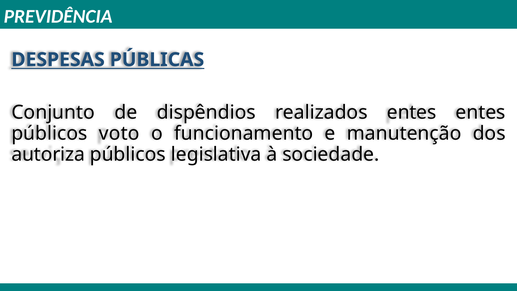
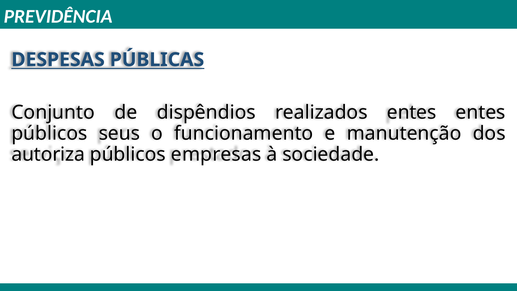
voto: voto -> seus
legislativa: legislativa -> empresas
